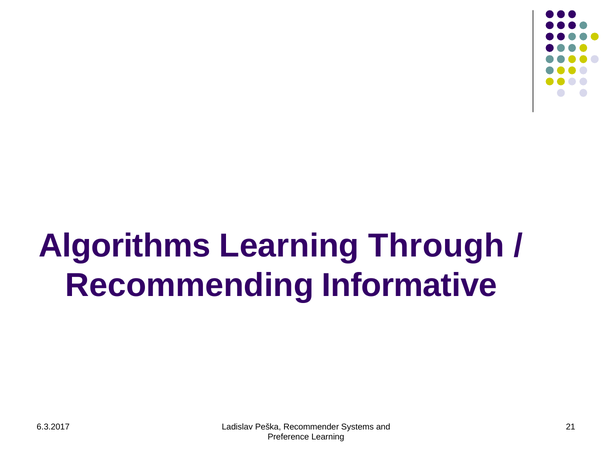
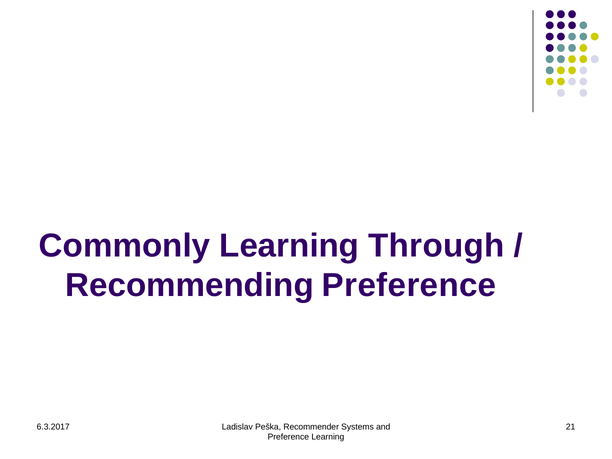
Algorithms: Algorithms -> Commonly
Recommending Informative: Informative -> Preference
